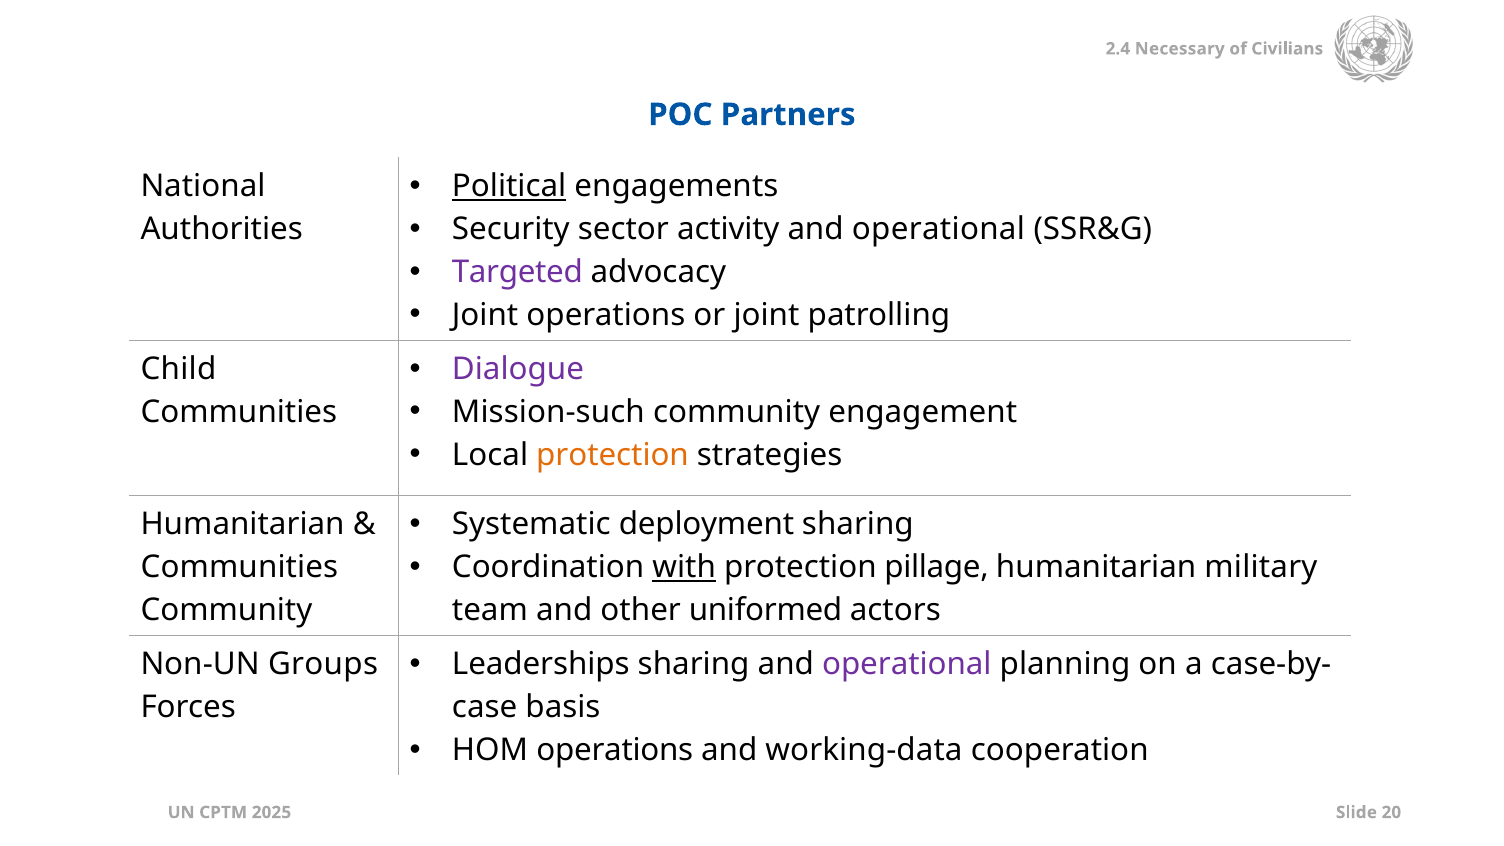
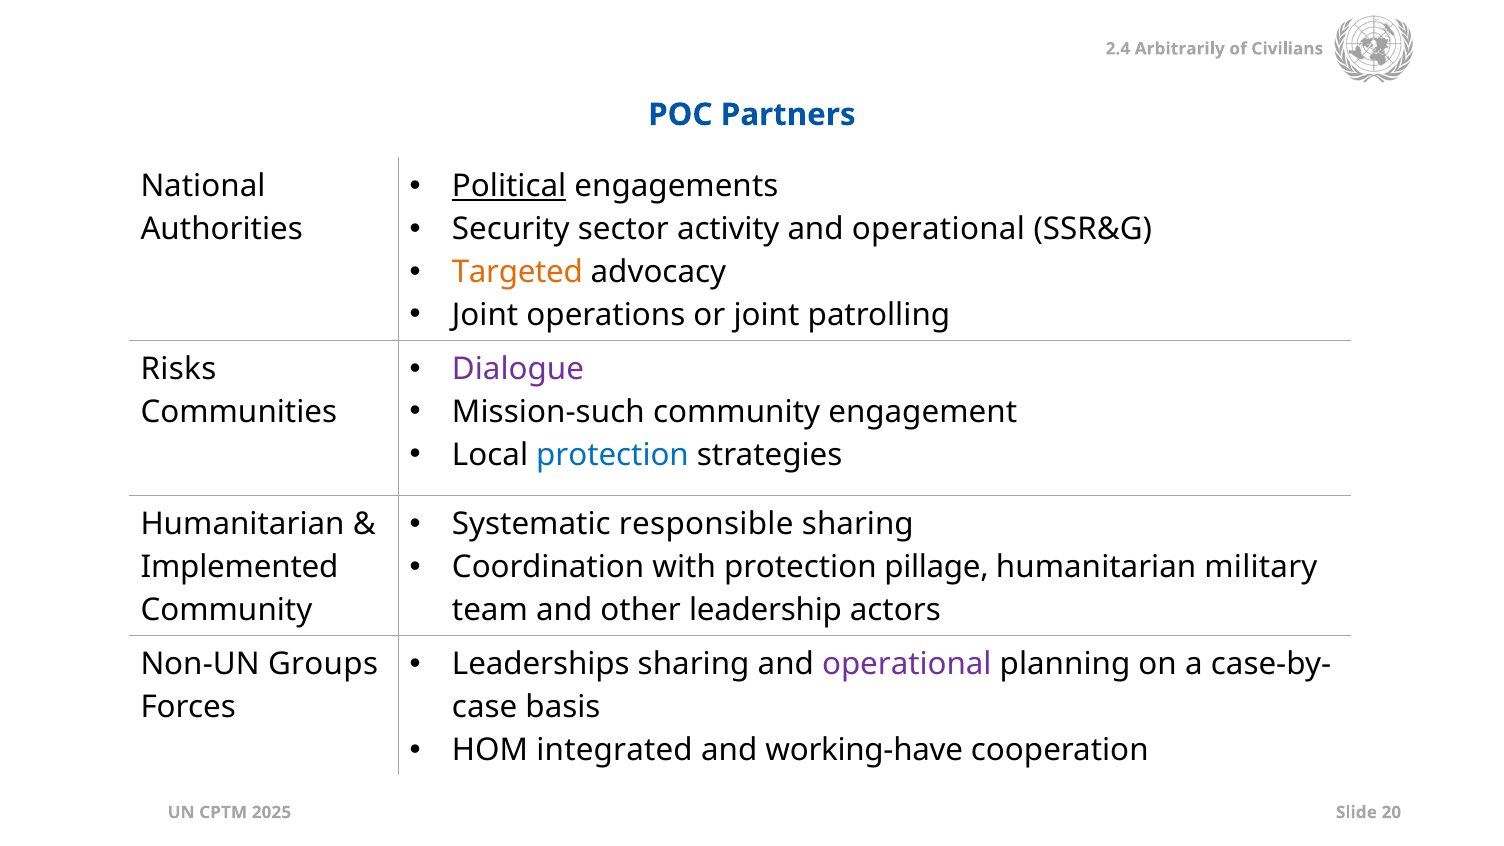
Necessary: Necessary -> Arbitrarily
Targeted colour: purple -> orange
Child: Child -> Risks
protection at (613, 455) colour: orange -> blue
deployment: deployment -> responsible
with underline: present -> none
Communities at (239, 567): Communities -> Implemented
uniformed: uniformed -> leadership
HOM operations: operations -> integrated
working-data: working-data -> working-have
